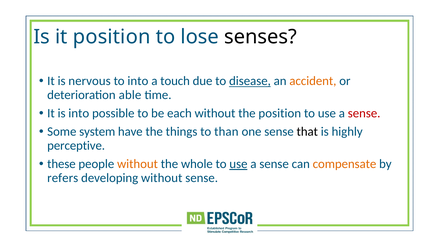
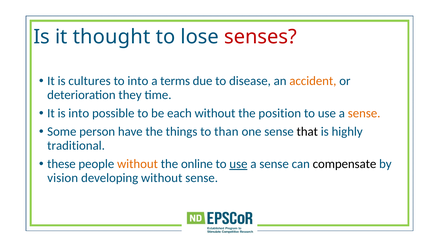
it position: position -> thought
senses colour: black -> red
nervous: nervous -> cultures
touch: touch -> terms
disease underline: present -> none
able: able -> they
sense at (364, 113) colour: red -> orange
system: system -> person
perceptive: perceptive -> traditional
whole: whole -> online
compensate colour: orange -> black
refers: refers -> vision
